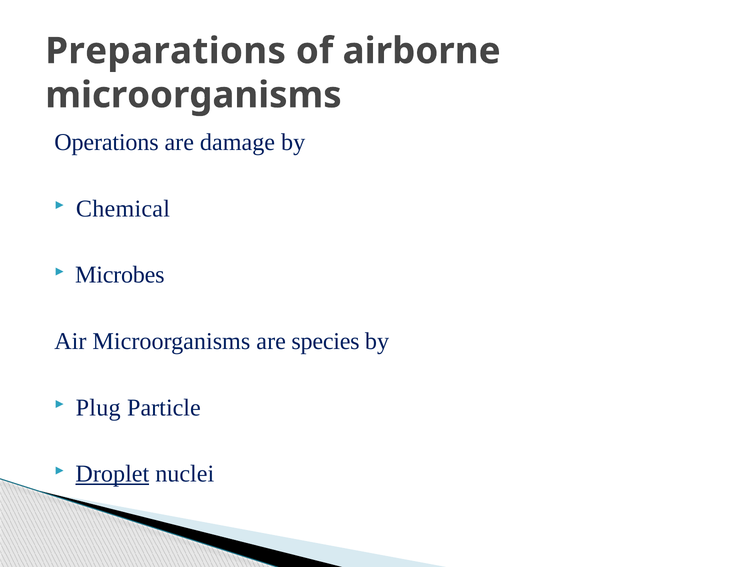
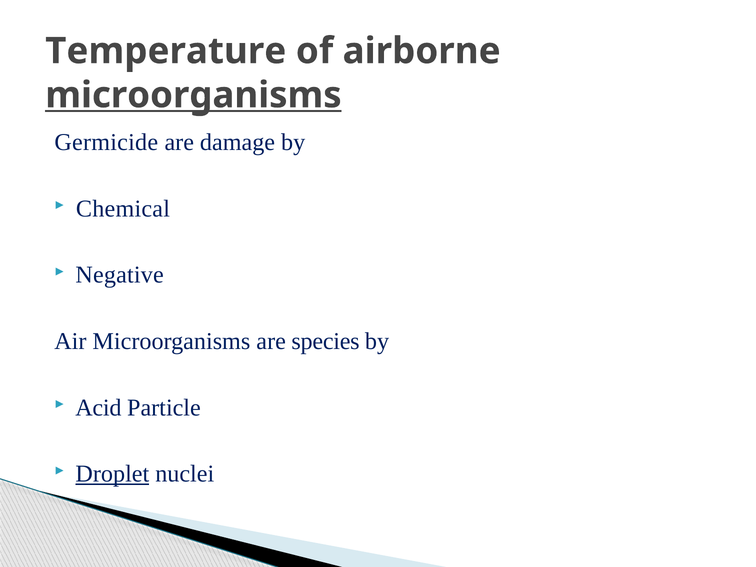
Preparations: Preparations -> Temperature
microorganisms at (193, 95) underline: none -> present
Operations: Operations -> Germicide
Microbes: Microbes -> Negative
Plug: Plug -> Acid
